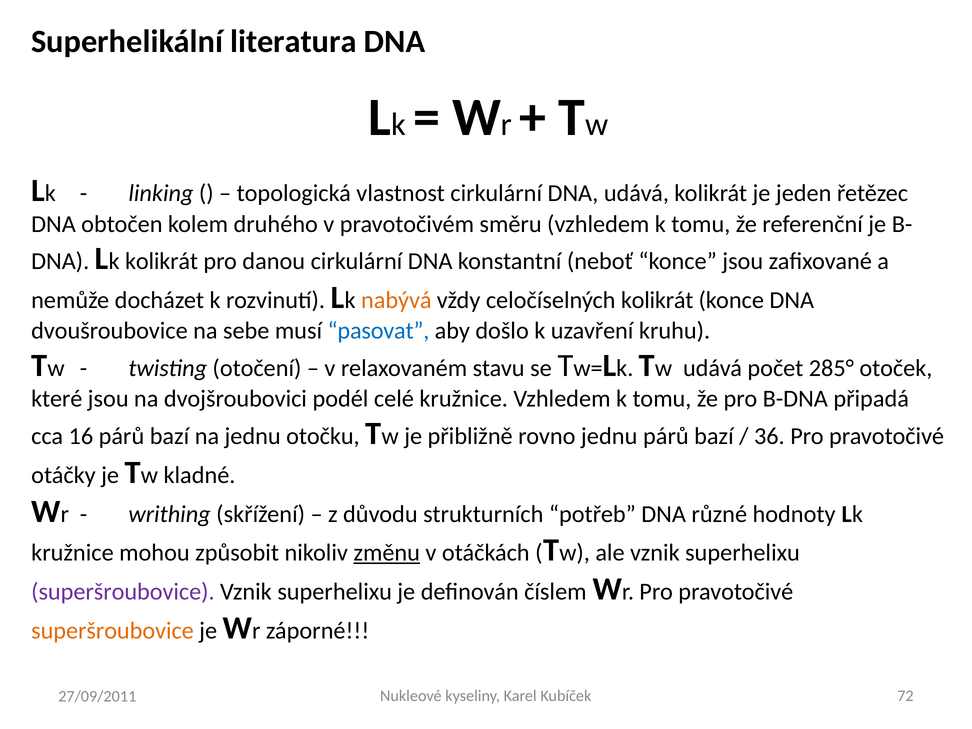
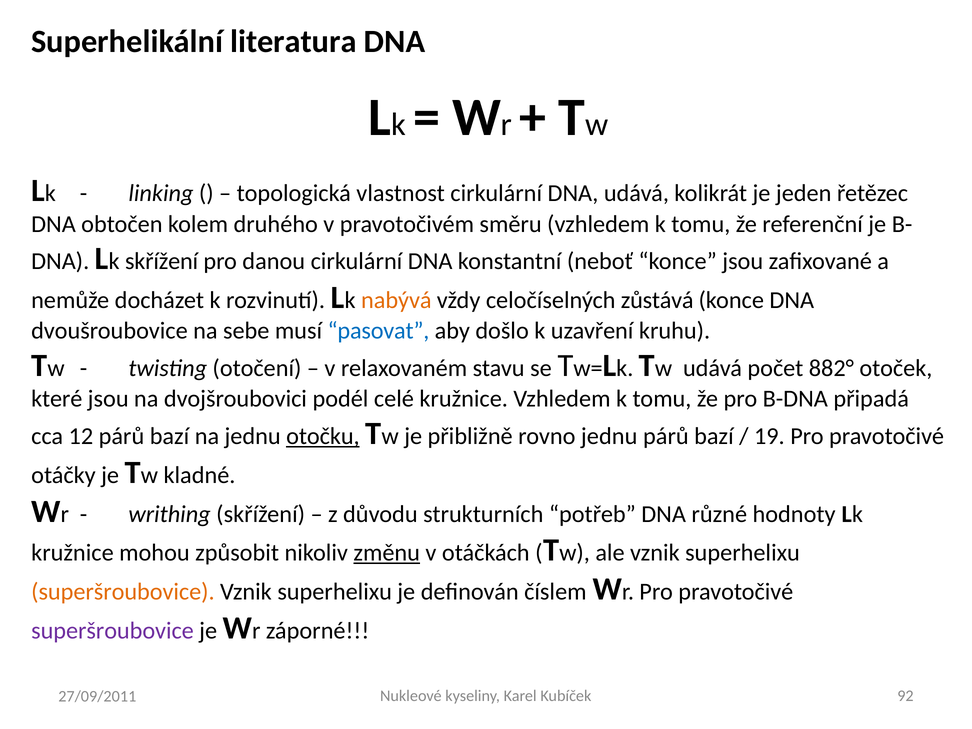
k kolikrát: kolikrát -> skřížení
celočíselných kolikrát: kolikrát -> zůstává
285°: 285° -> 882°
16: 16 -> 12
otočku underline: none -> present
36: 36 -> 19
superšroubovice at (123, 592) colour: purple -> orange
superšroubovice at (112, 631) colour: orange -> purple
72: 72 -> 92
